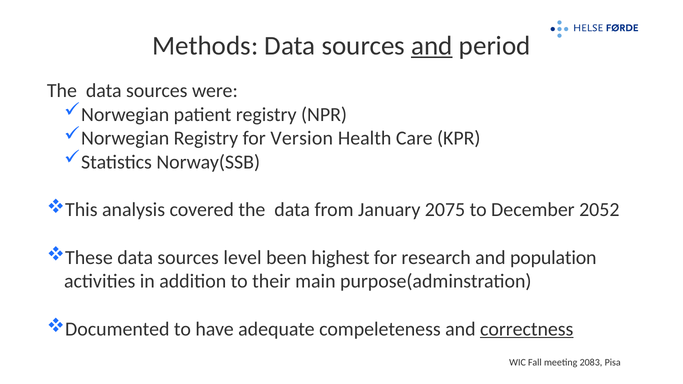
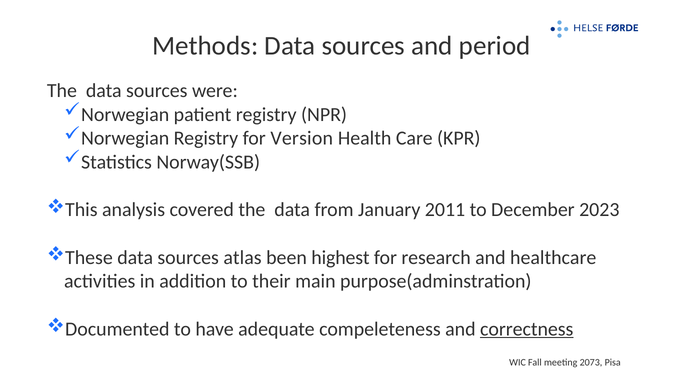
and at (432, 46) underline: present -> none
2075: 2075 -> 2011
2052: 2052 -> 2023
level: level -> atlas
population: population -> healthcare
2083: 2083 -> 2073
